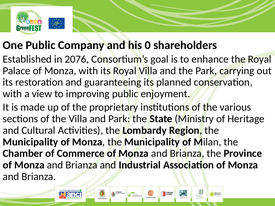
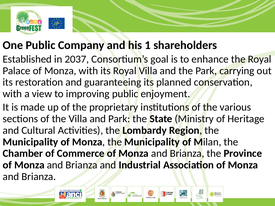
0: 0 -> 1
2076: 2076 -> 2037
